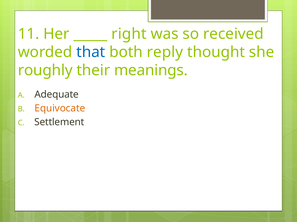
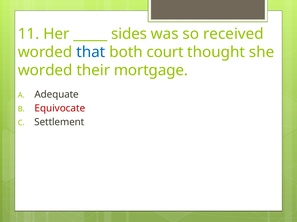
right: right -> sides
reply: reply -> court
roughly at (45, 71): roughly -> worded
meanings: meanings -> mortgage
Equivocate colour: orange -> red
